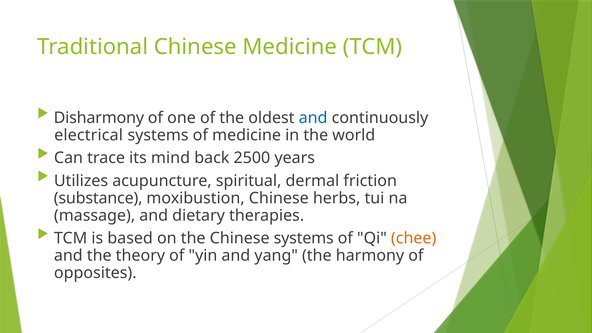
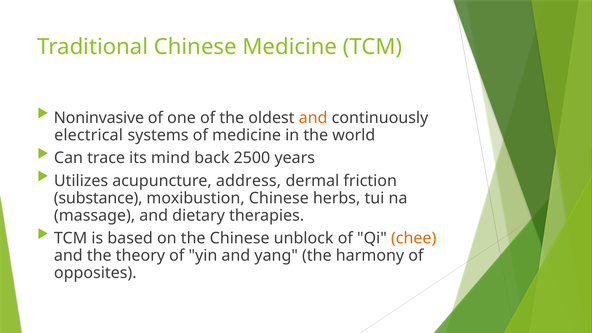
Disharmony: Disharmony -> Noninvasive
and at (313, 118) colour: blue -> orange
spiritual: spiritual -> address
Chinese systems: systems -> unblock
